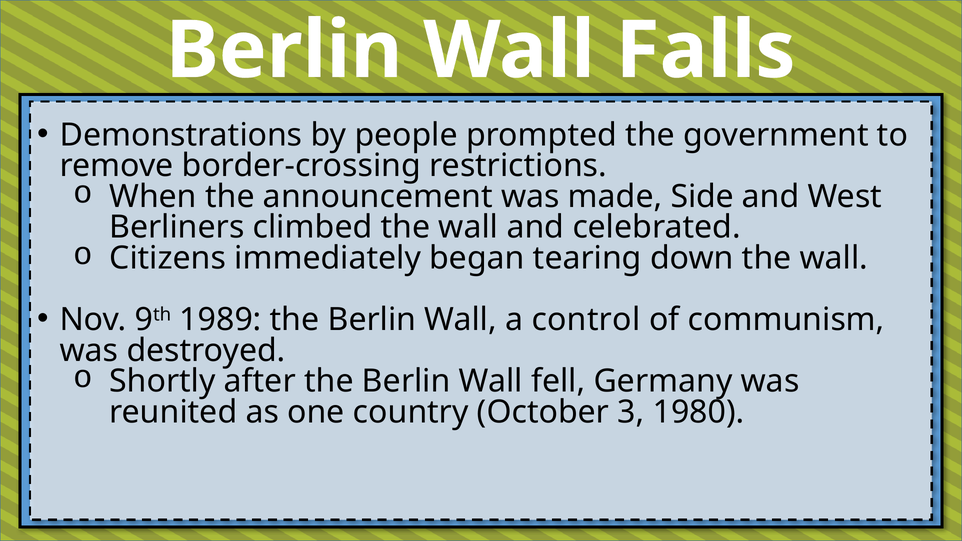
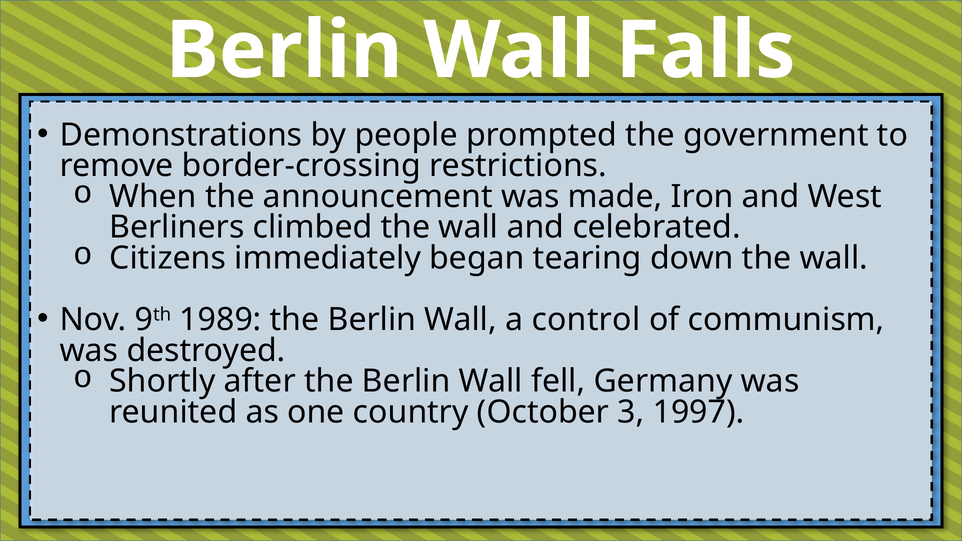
Side: Side -> Iron
1980: 1980 -> 1997
